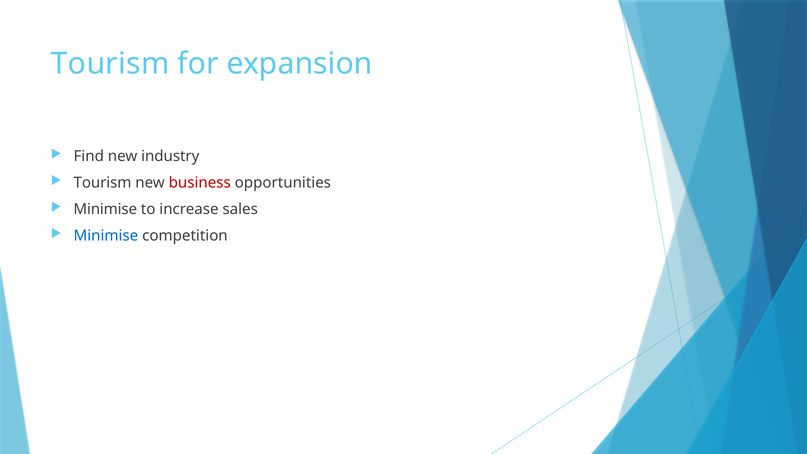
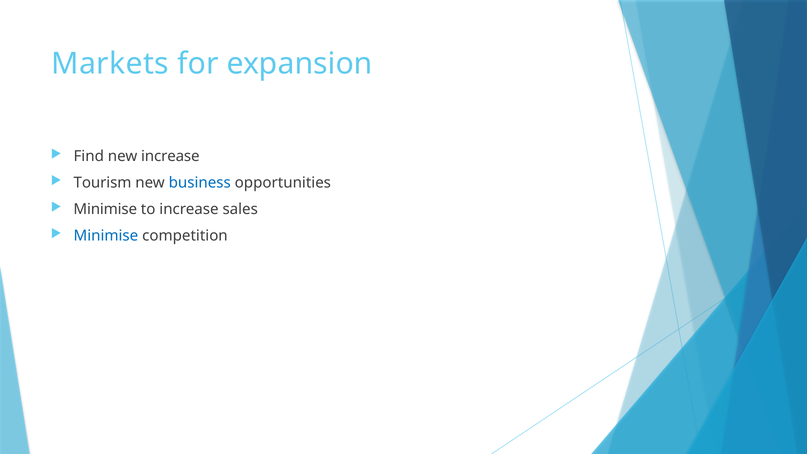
Tourism at (110, 64): Tourism -> Markets
new industry: industry -> increase
business colour: red -> blue
